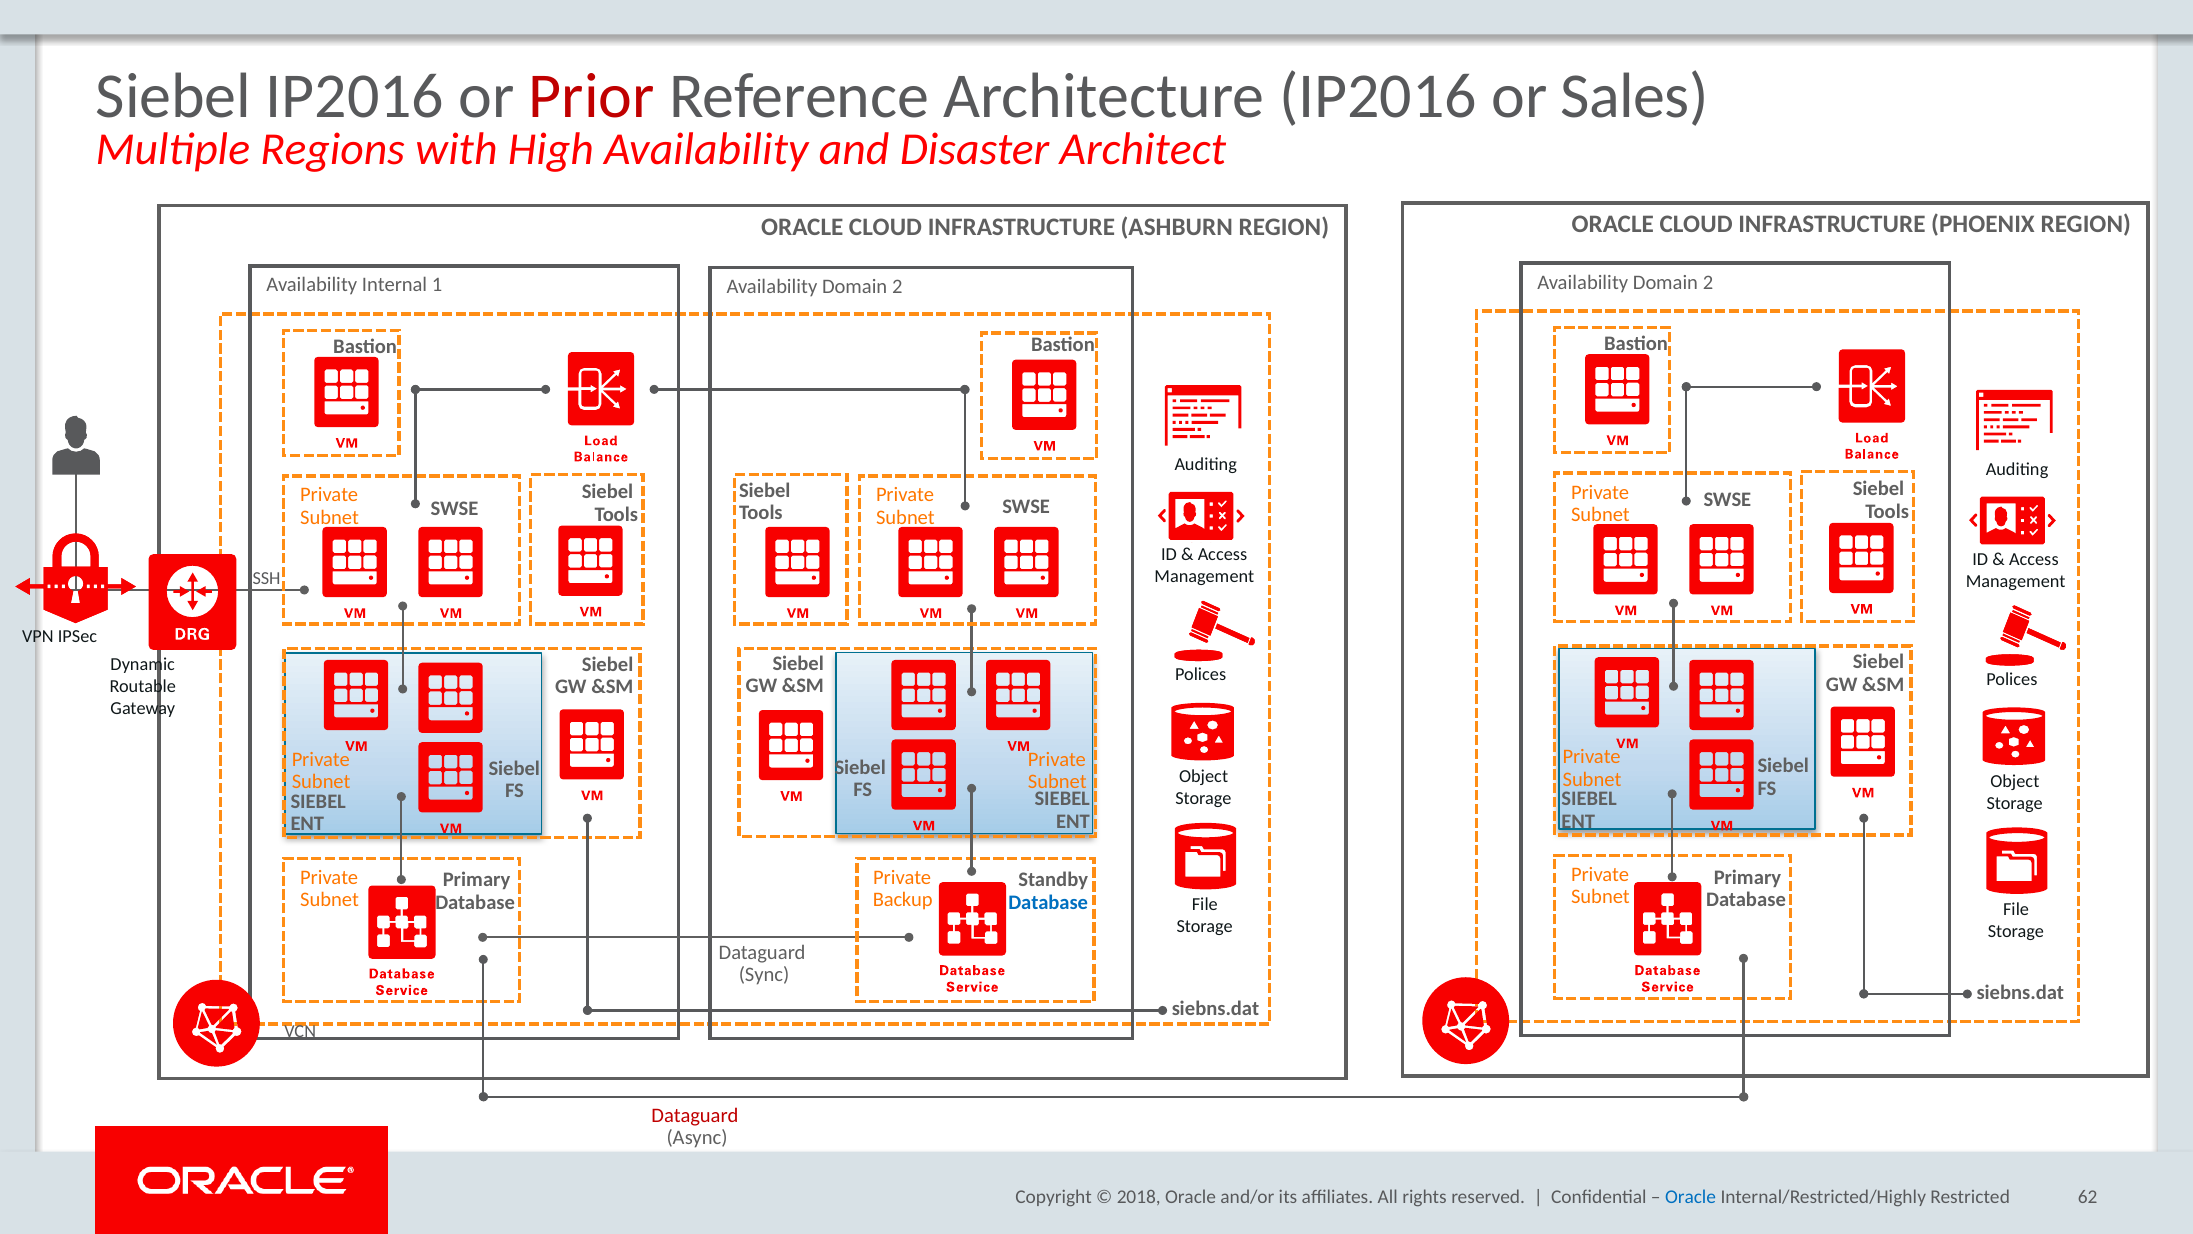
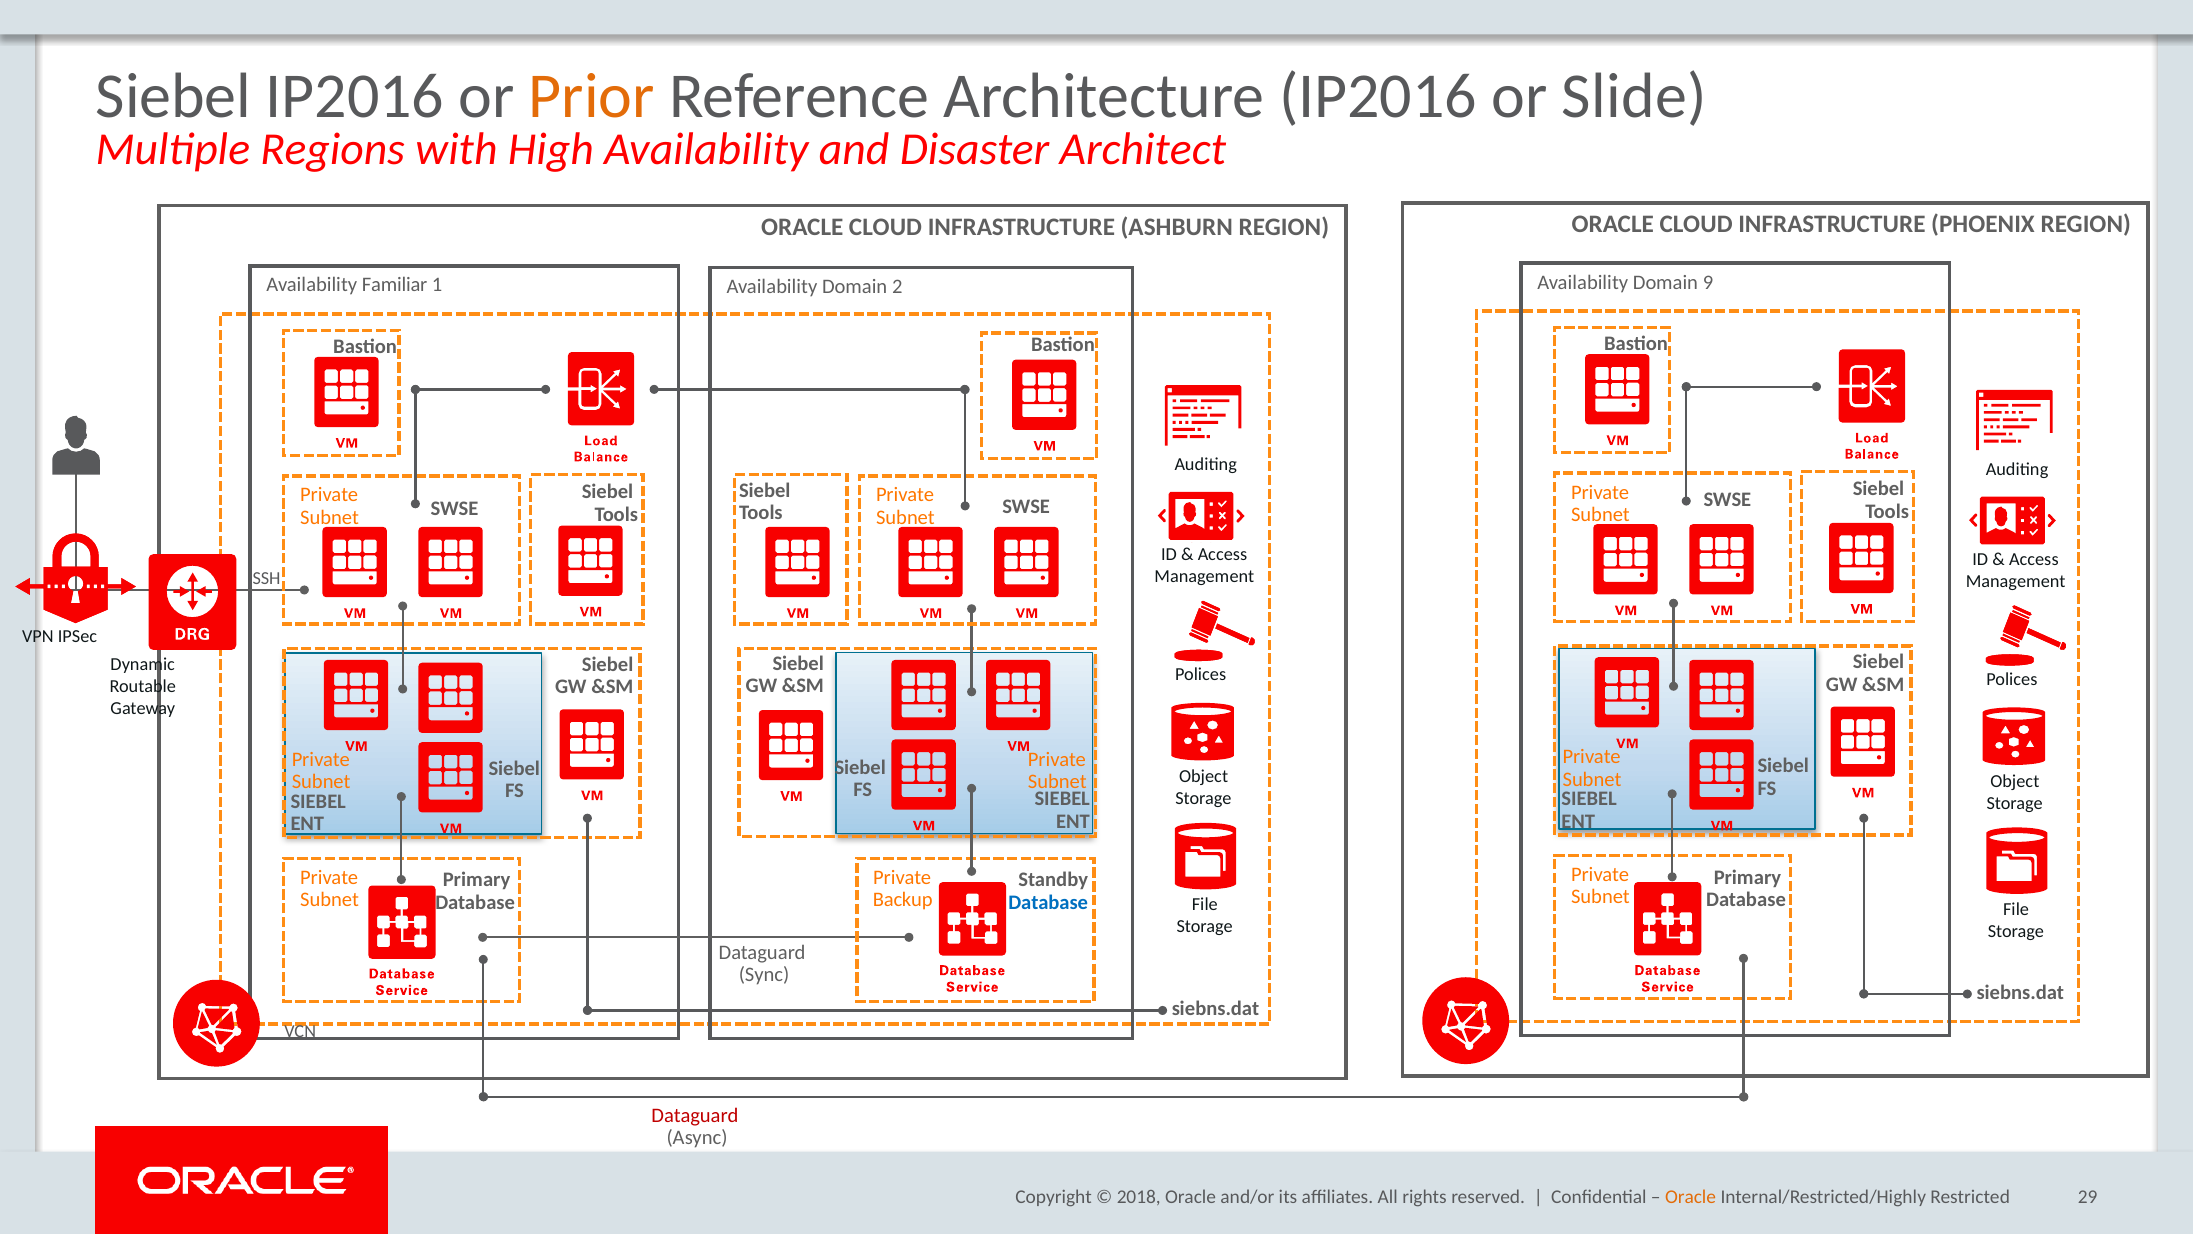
Prior colour: red -> orange
Sales: Sales -> Slide
2 at (1708, 282): 2 -> 9
Internal: Internal -> Familiar
Oracle at (1691, 1197) colour: blue -> orange
62: 62 -> 29
